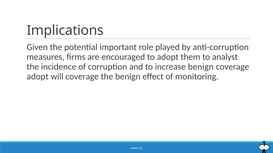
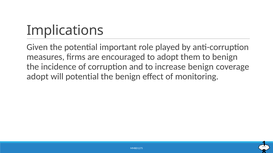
to analyst: analyst -> benign
will coverage: coverage -> potential
